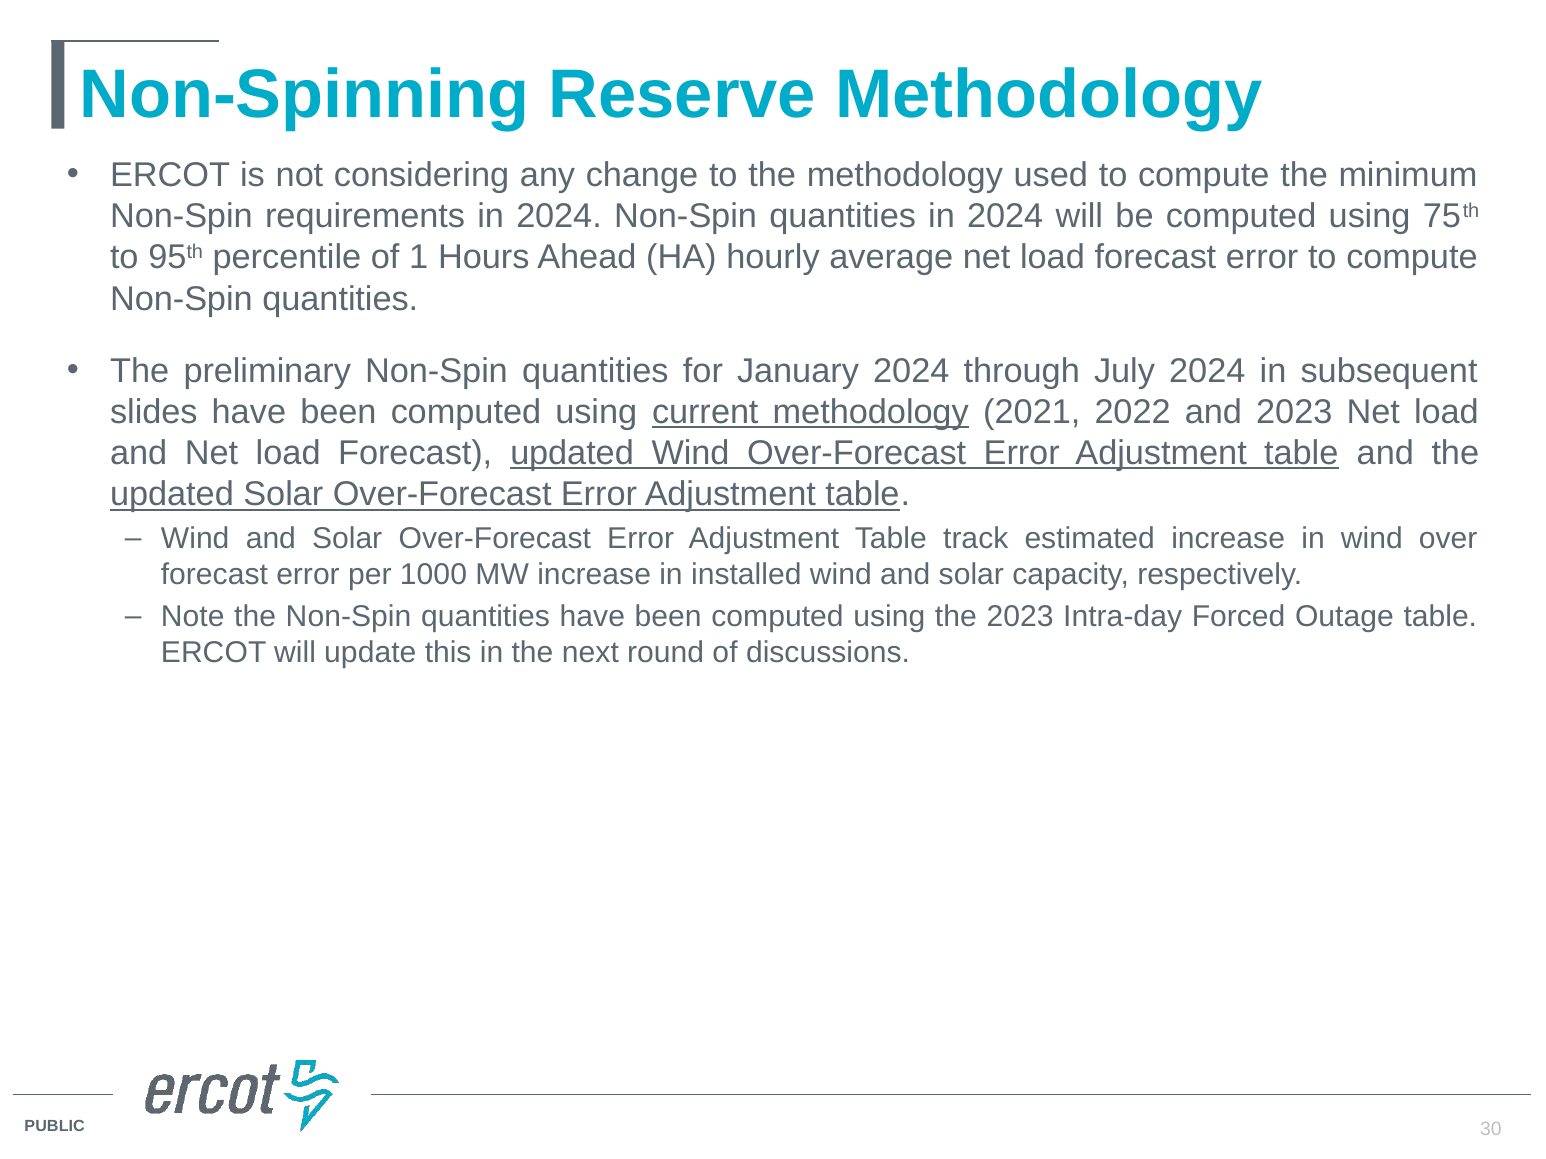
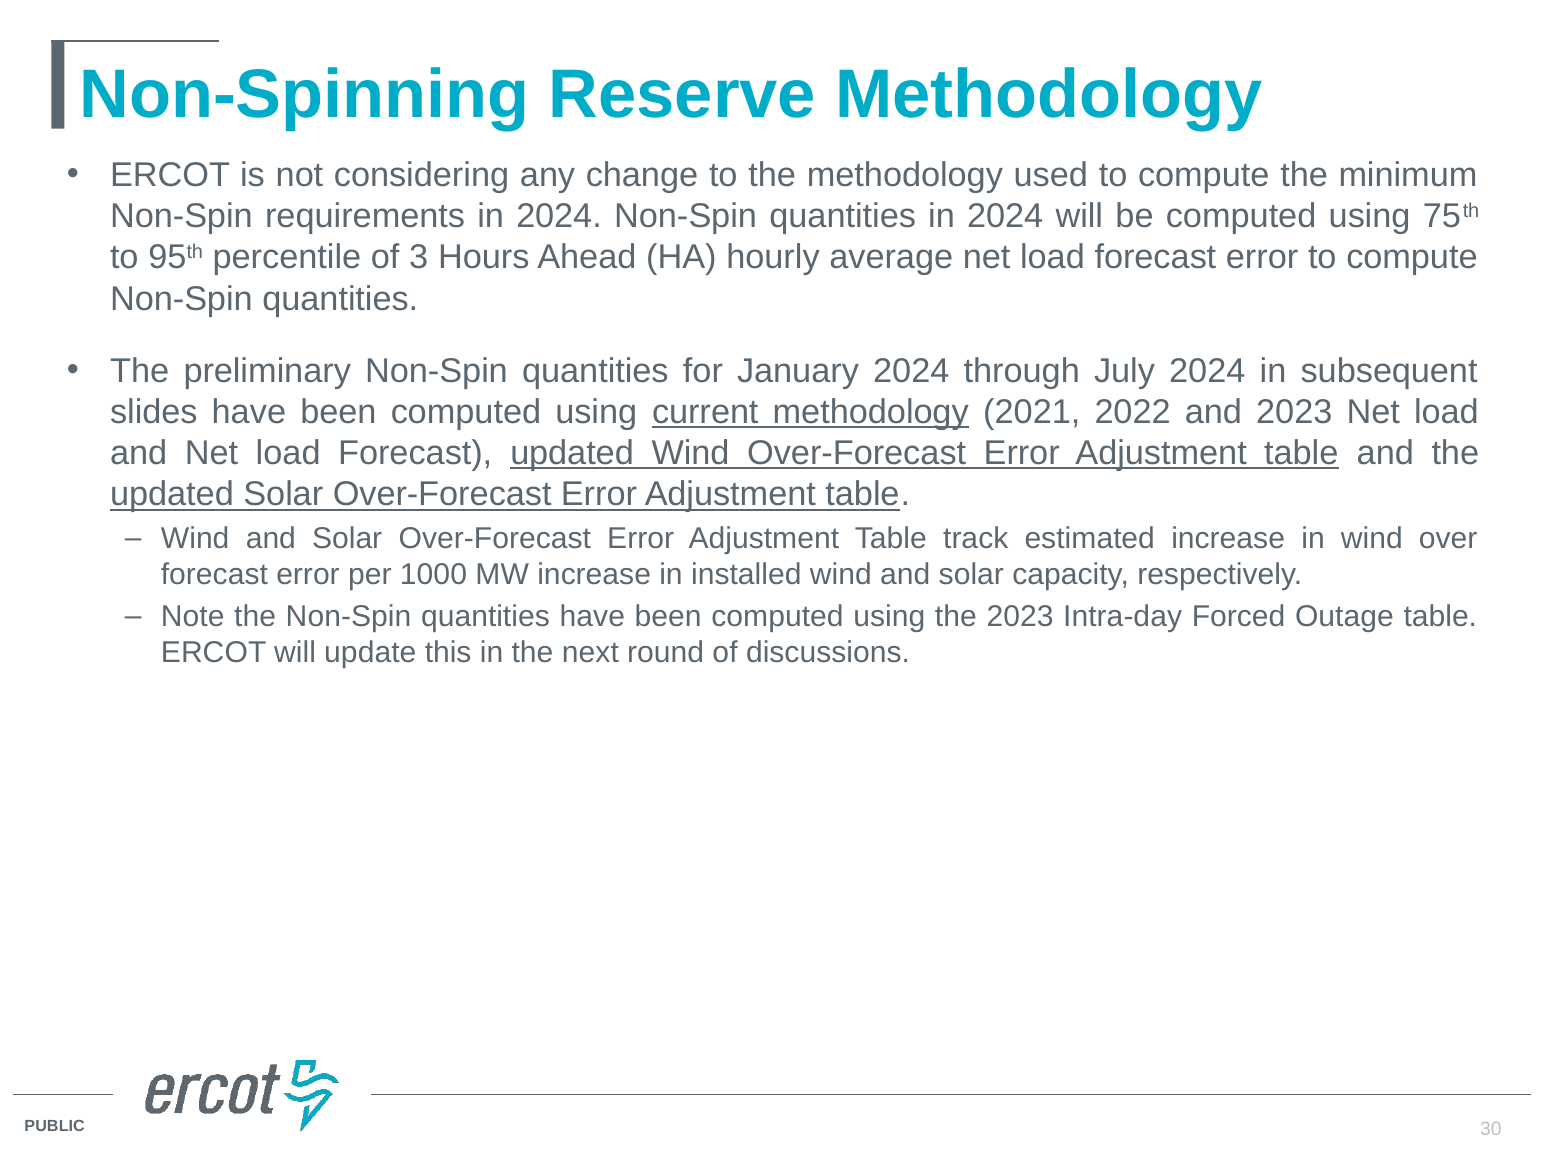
1: 1 -> 3
